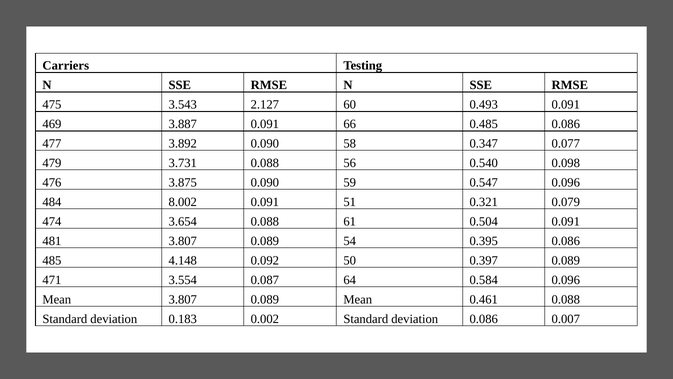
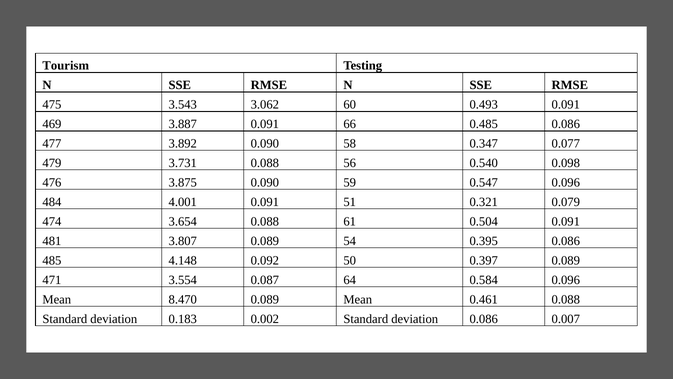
Carriers: Carriers -> Tourism
2.127: 2.127 -> 3.062
8.002: 8.002 -> 4.001
Mean 3.807: 3.807 -> 8.470
